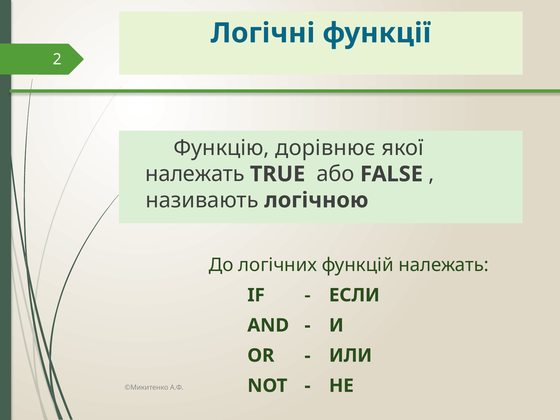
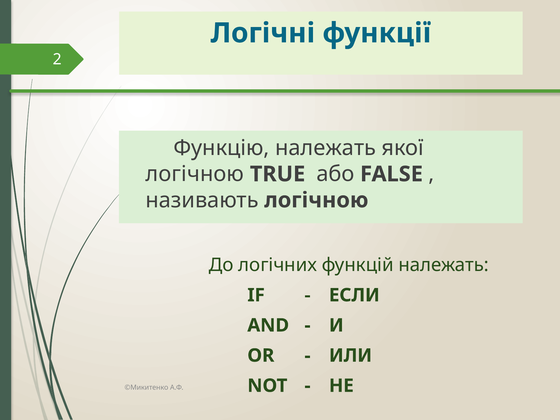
Функцію дорівнює: дорівнює -> належать
належать at (195, 174): належать -> логічною
